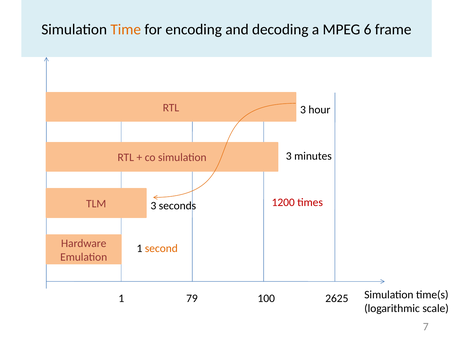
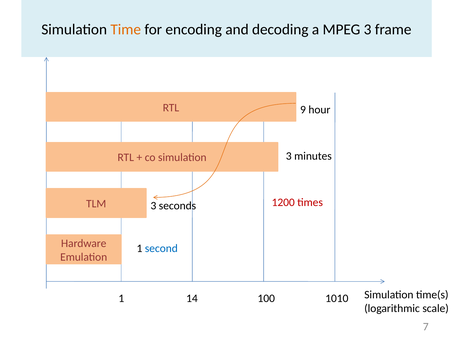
MPEG 6: 6 -> 3
RTL 3: 3 -> 9
second colour: orange -> blue
79: 79 -> 14
2625: 2625 -> 1010
